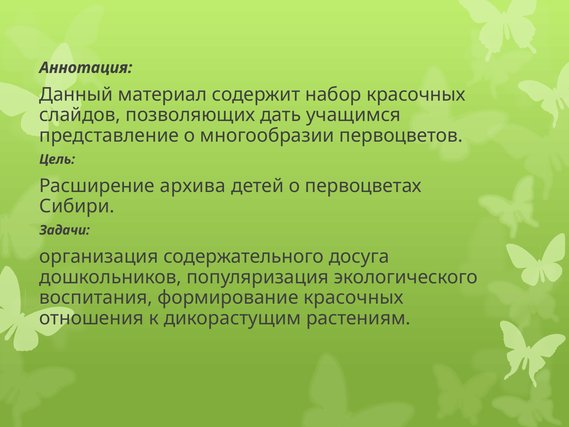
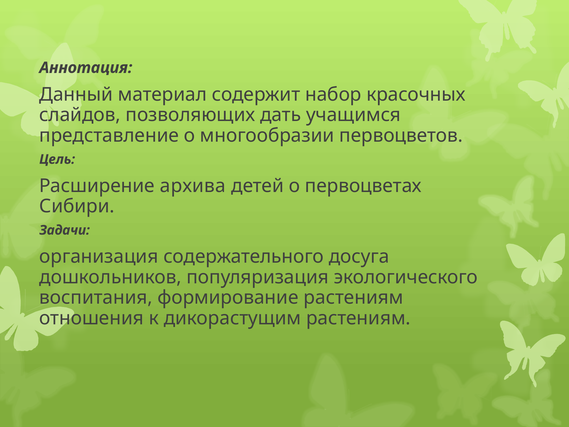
формирование красочных: красочных -> растениям
